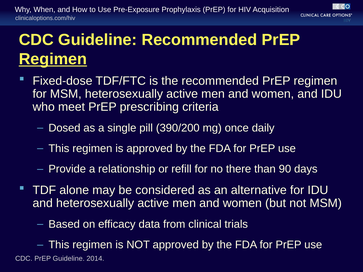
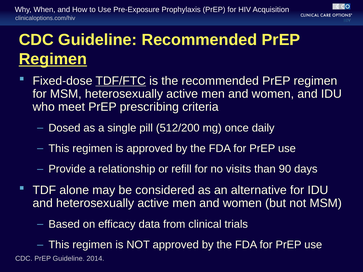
TDF/FTC underline: none -> present
390/200: 390/200 -> 512/200
there: there -> visits
